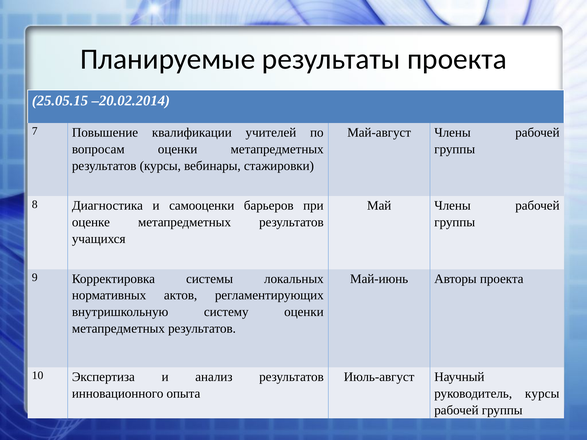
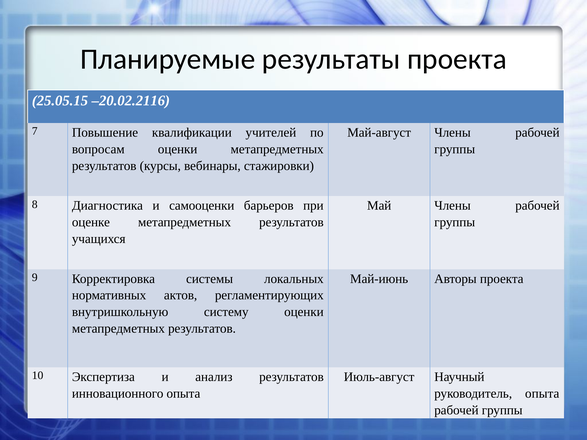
–20.02.2014: –20.02.2014 -> –20.02.2116
руководитель курсы: курсы -> опыта
